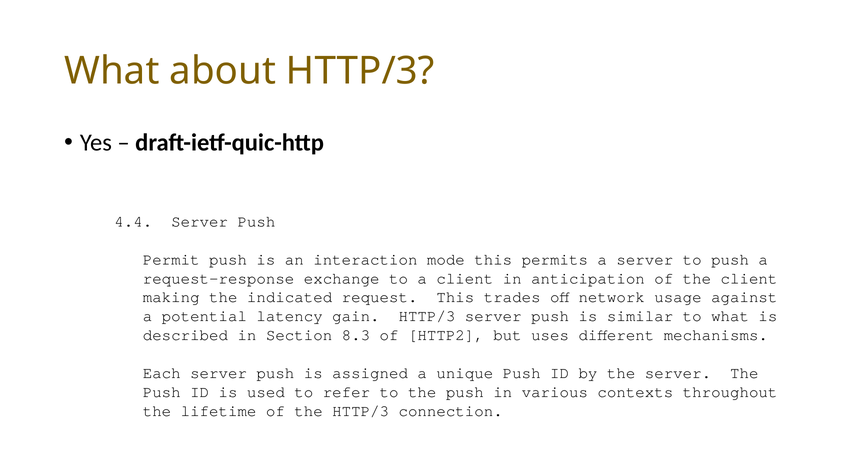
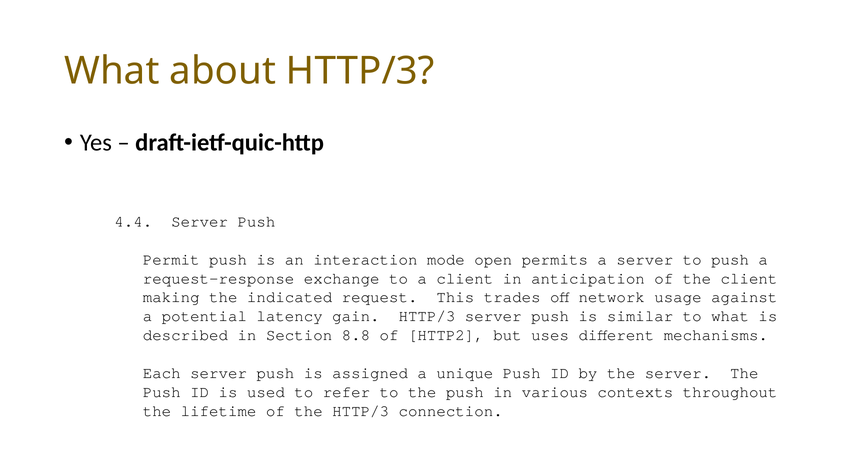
mode this: this -> open
8.3: 8.3 -> 8.8
